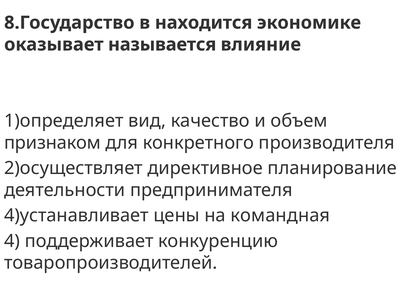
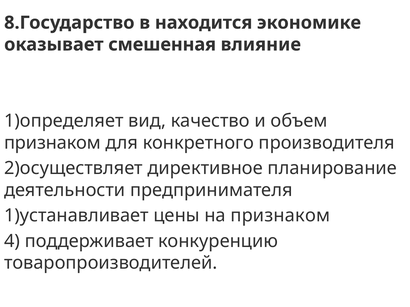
называется: называется -> смешенная
4)устанавливает: 4)устанавливает -> 1)устанавливает
на командная: командная -> признаком
